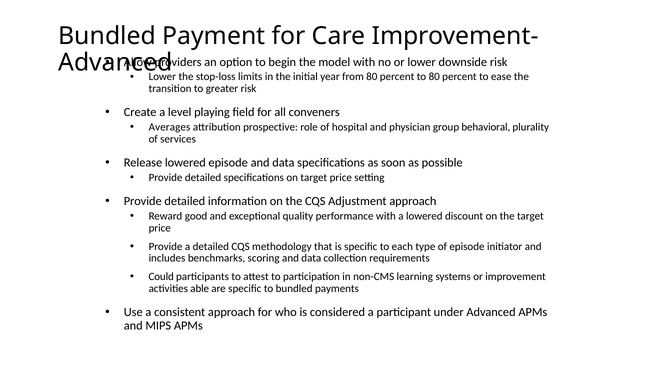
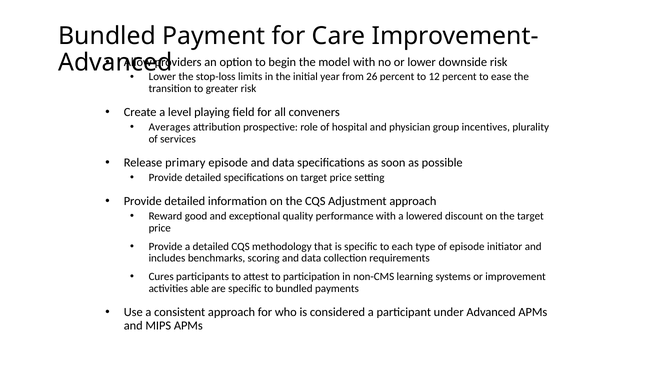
from 80: 80 -> 26
to 80: 80 -> 12
behavioral: behavioral -> incentives
Release lowered: lowered -> primary
Could: Could -> Cures
